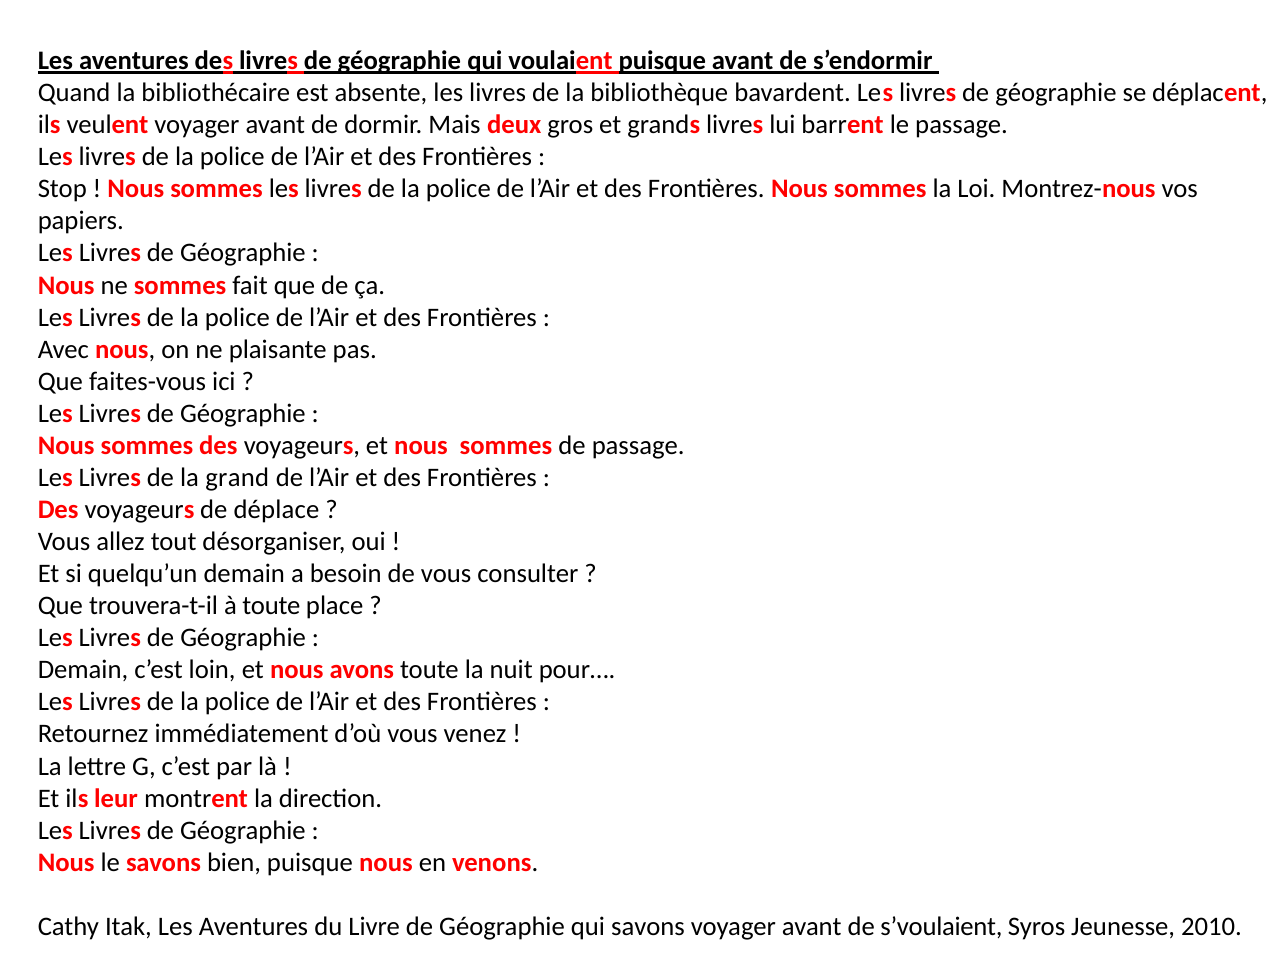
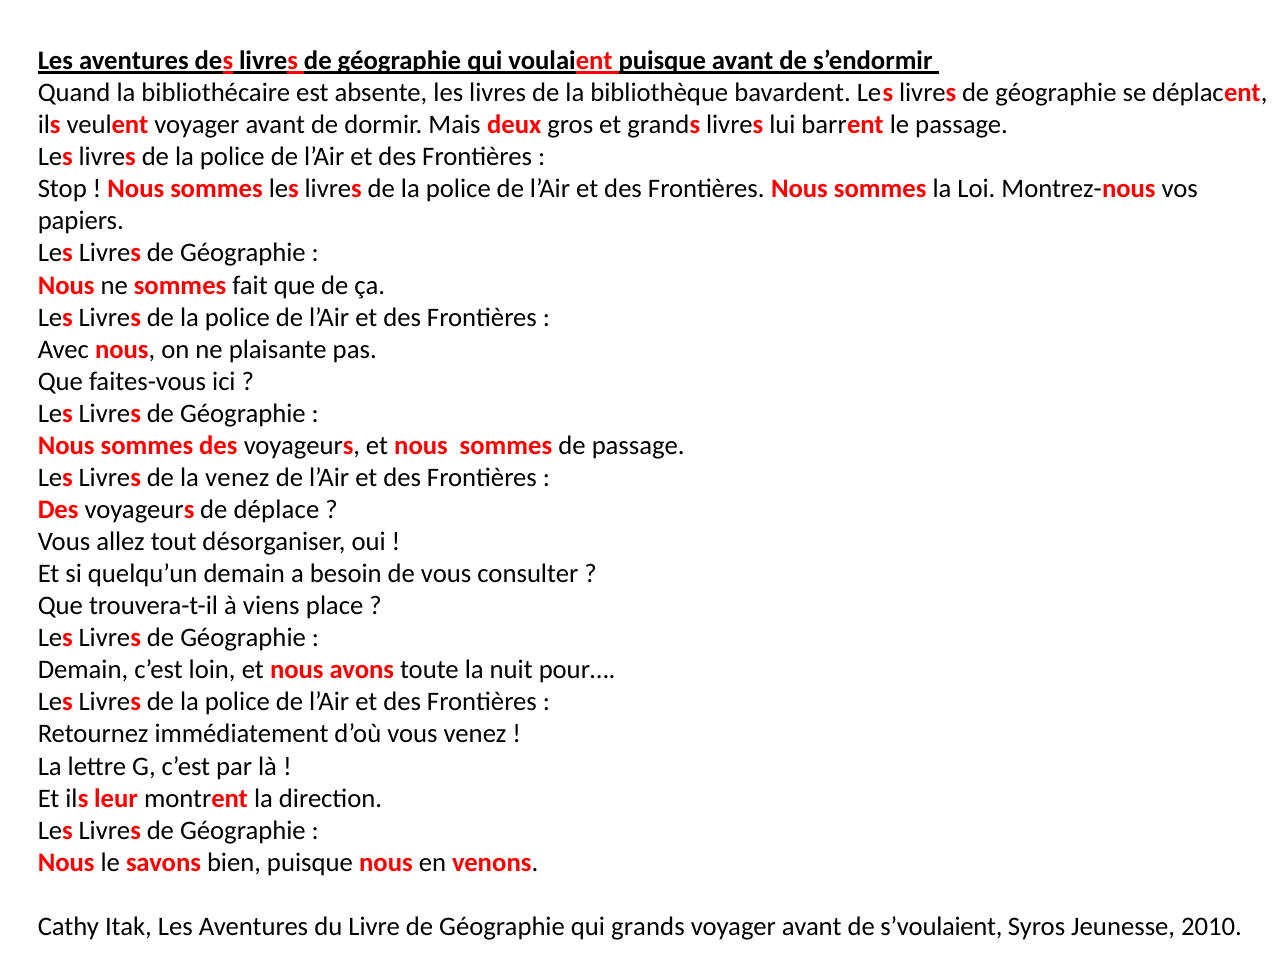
la grand: grand -> venez
à toute: toute -> viens
qui savons: savons -> grands
